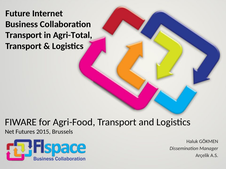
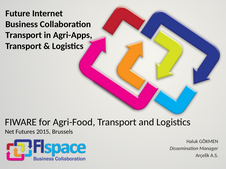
Agri-Total: Agri-Total -> Agri-Apps
